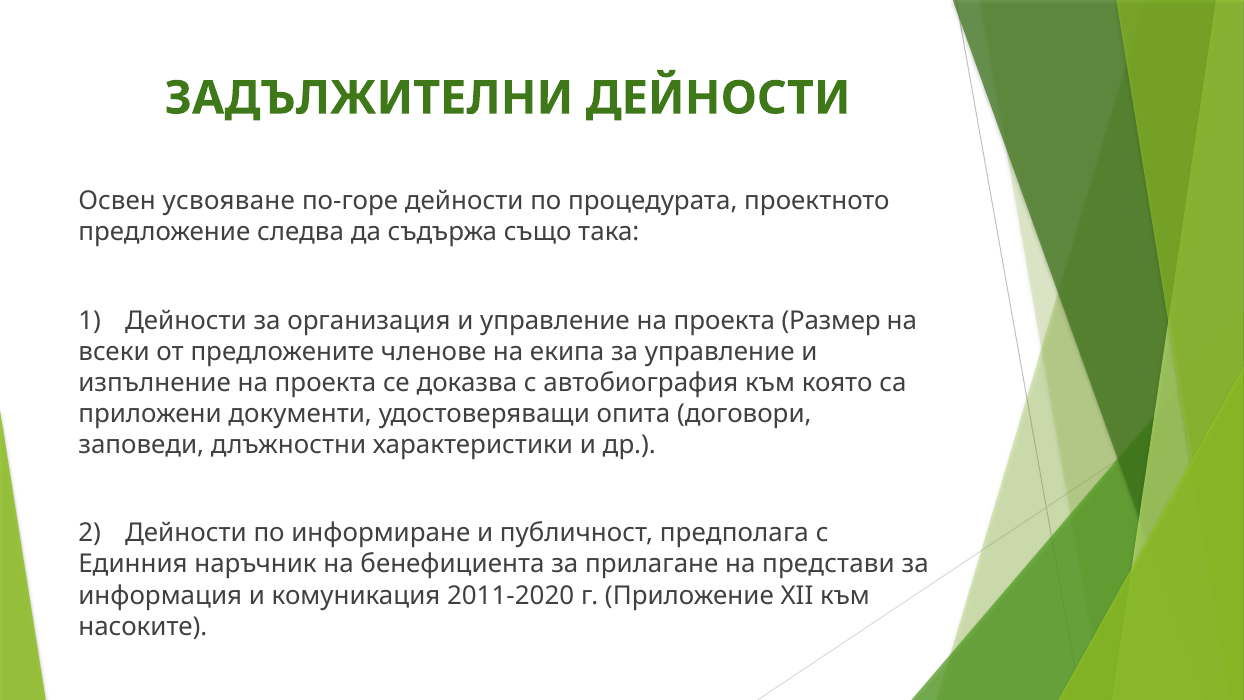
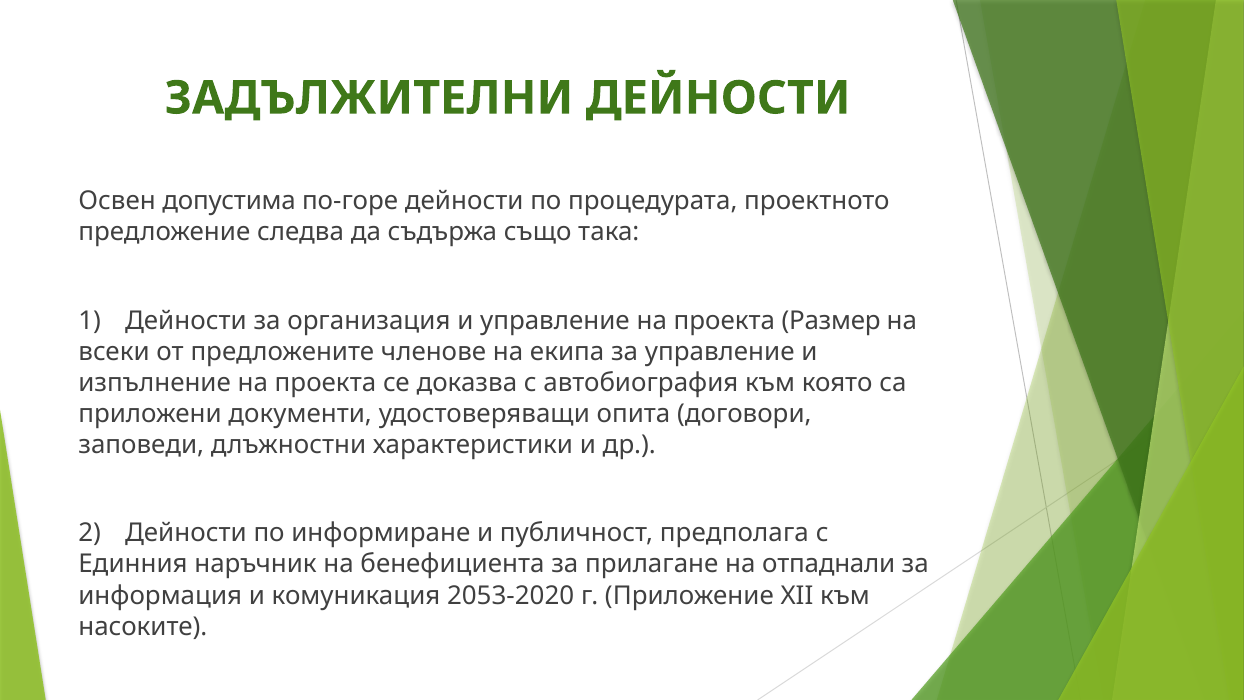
усвояване: усвояване -> допустима
представи: представи -> отпаднали
2011-2020: 2011-2020 -> 2053-2020
